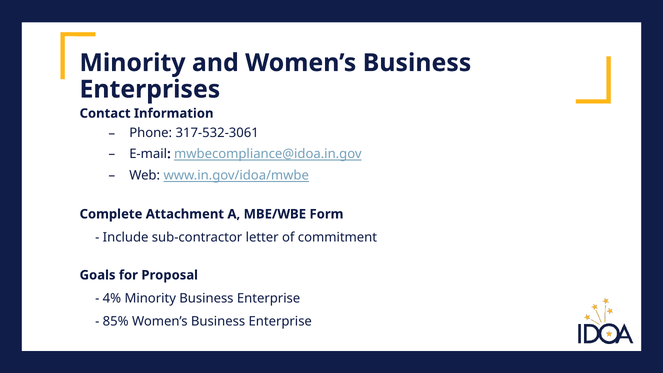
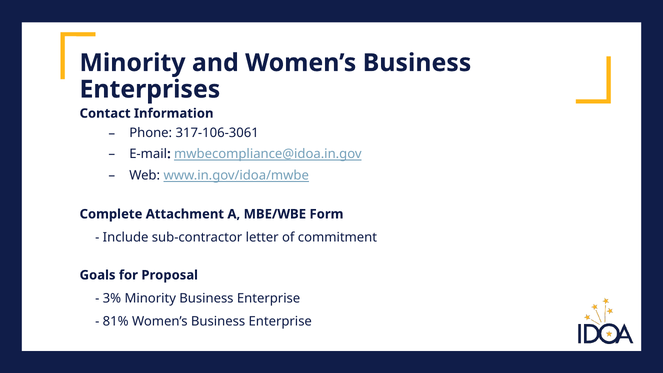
317-532-3061: 317-532-3061 -> 317-106-3061
4%: 4% -> 3%
85%: 85% -> 81%
